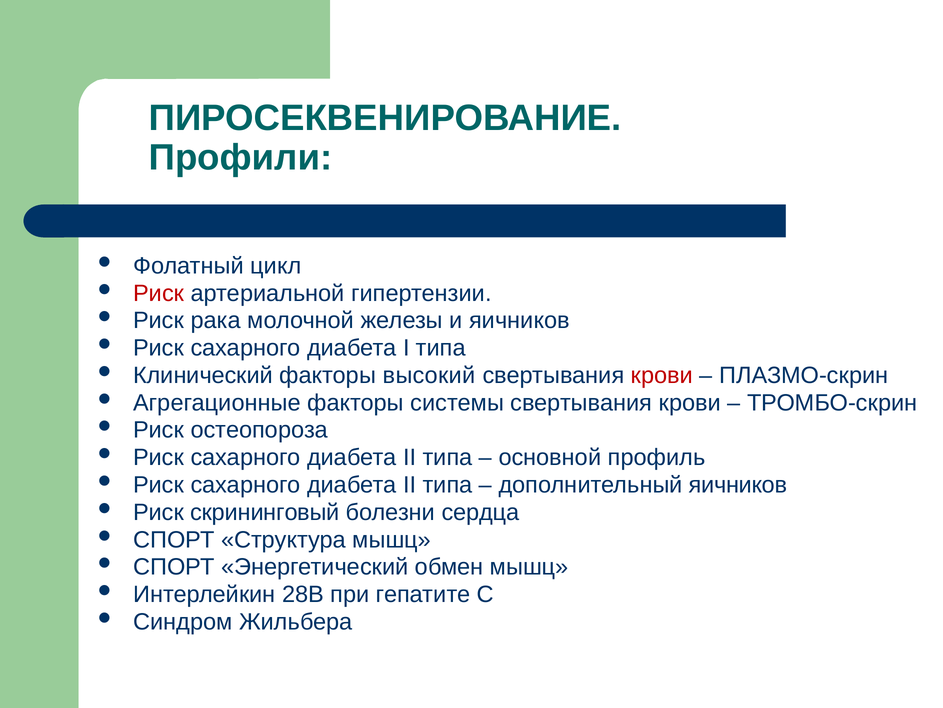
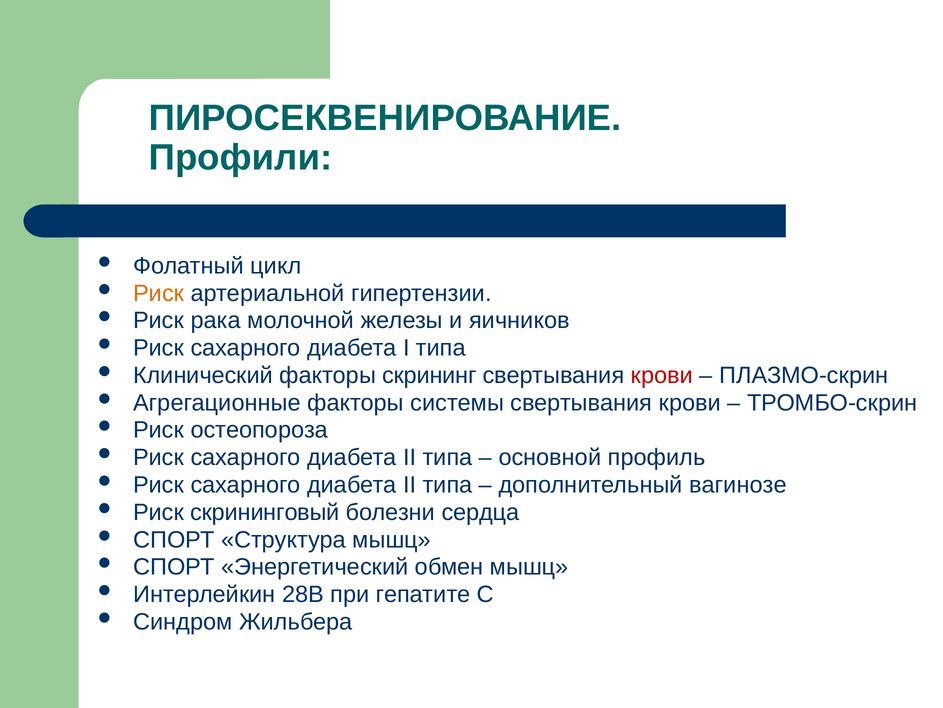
Риск at (159, 293) colour: red -> orange
высокий: высокий -> скрининг
дополнительный яичников: яичников -> вагинозе
